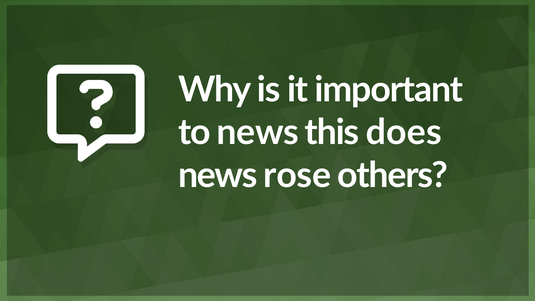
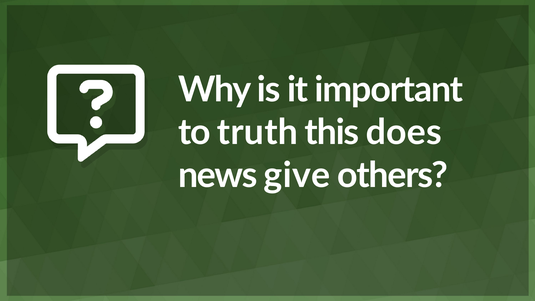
to news: news -> truth
rose: rose -> give
